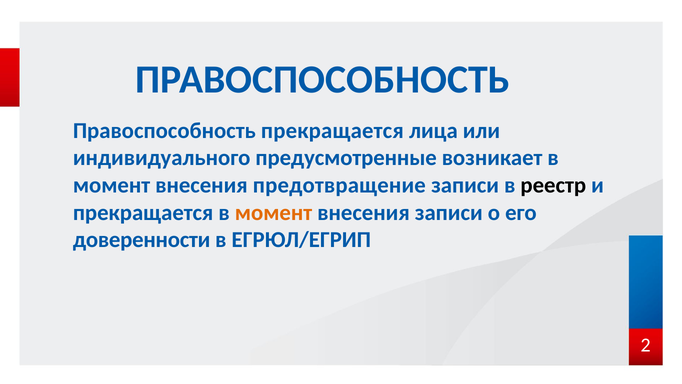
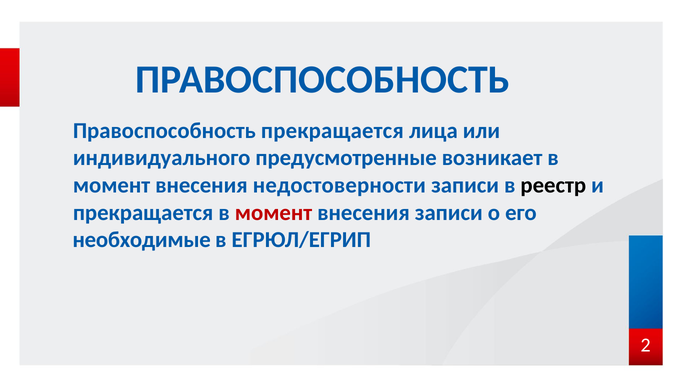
предотвращение: предотвращение -> недостоверности
момент at (274, 212) colour: orange -> red
доверенности: доверенности -> необходимые
